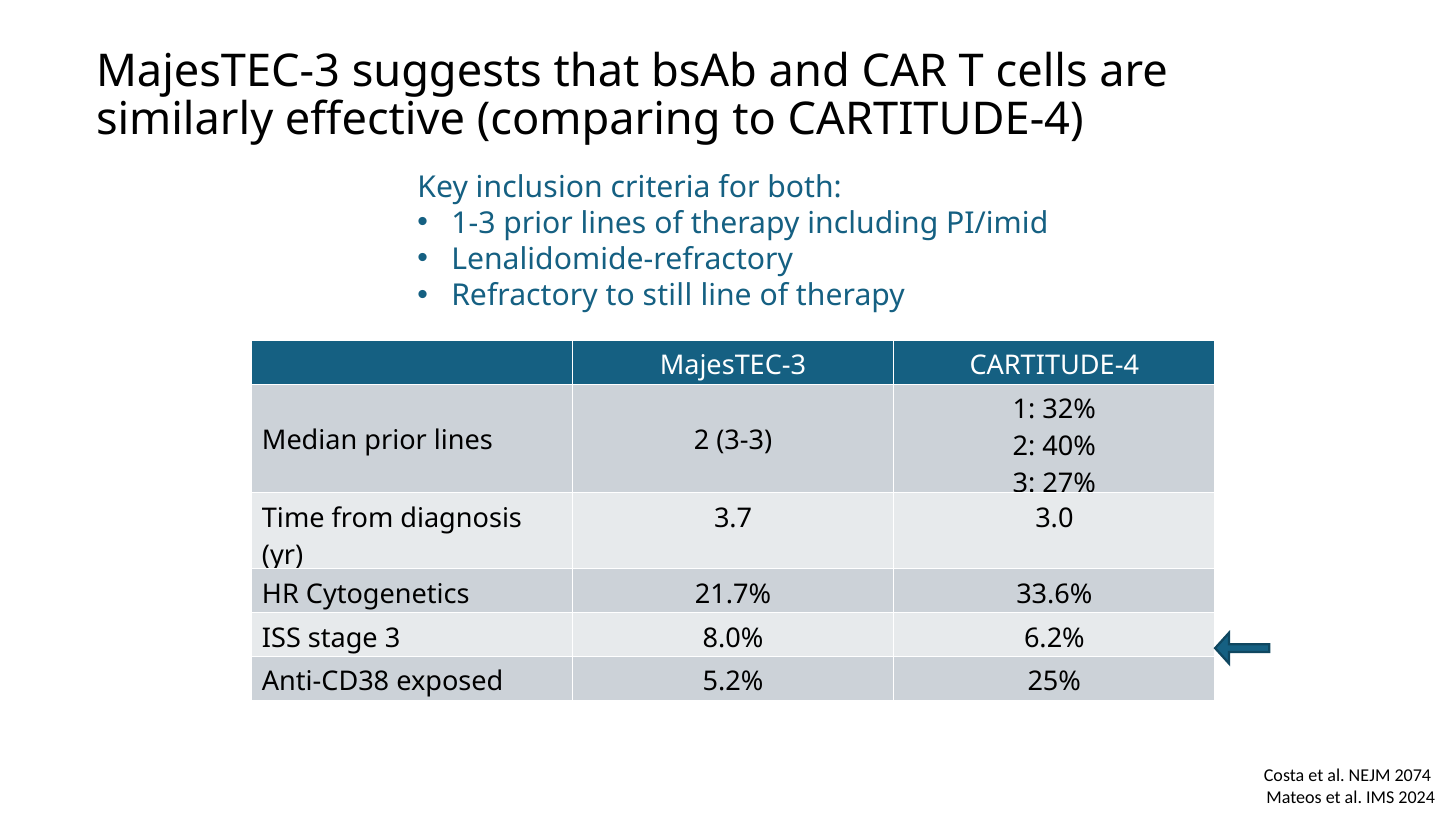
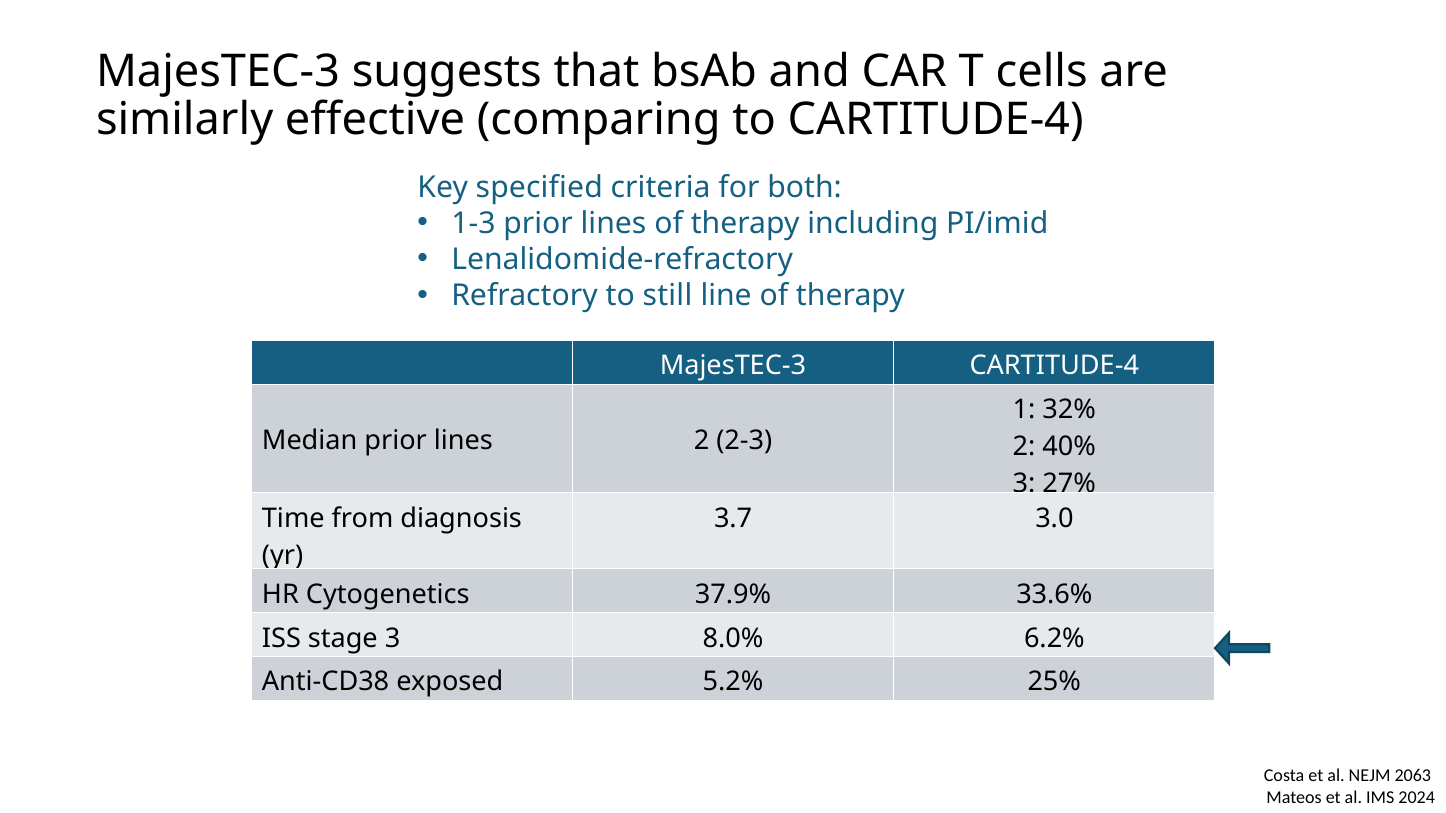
inclusion: inclusion -> specified
3-3: 3-3 -> 2-3
21.7%: 21.7% -> 37.9%
2074: 2074 -> 2063
